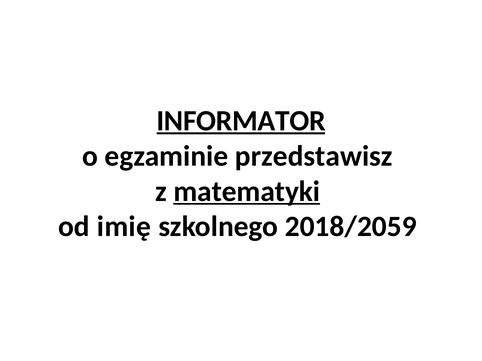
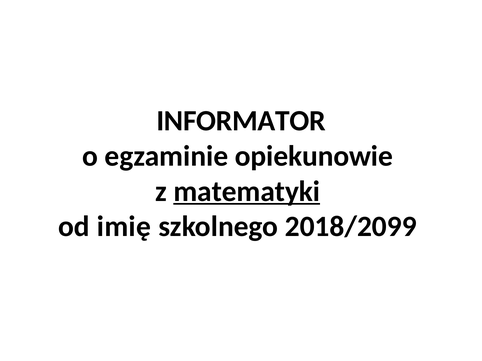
INFORMATOR underline: present -> none
przedstawisz: przedstawisz -> opiekunowie
2018/2059: 2018/2059 -> 2018/2099
